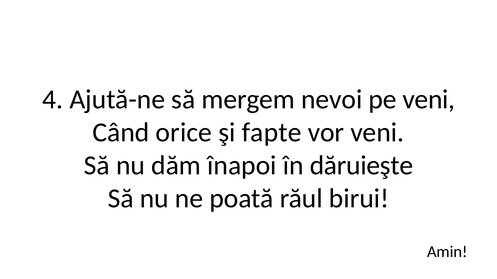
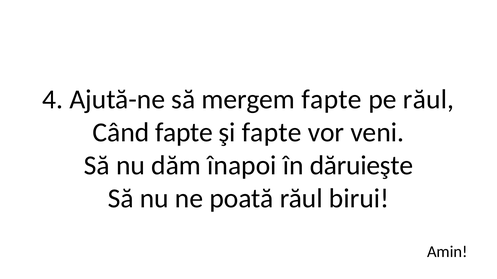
mergem nevoi: nevoi -> fapte
pe veni: veni -> răul
Când orice: orice -> fapte
